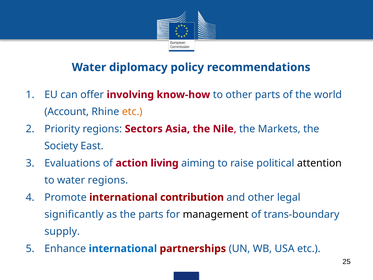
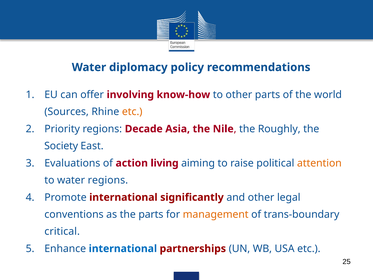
Account: Account -> Sources
Sectors: Sectors -> Decade
Markets: Markets -> Roughly
attention colour: black -> orange
contribution: contribution -> significantly
significantly: significantly -> conventions
management colour: black -> orange
supply: supply -> critical
